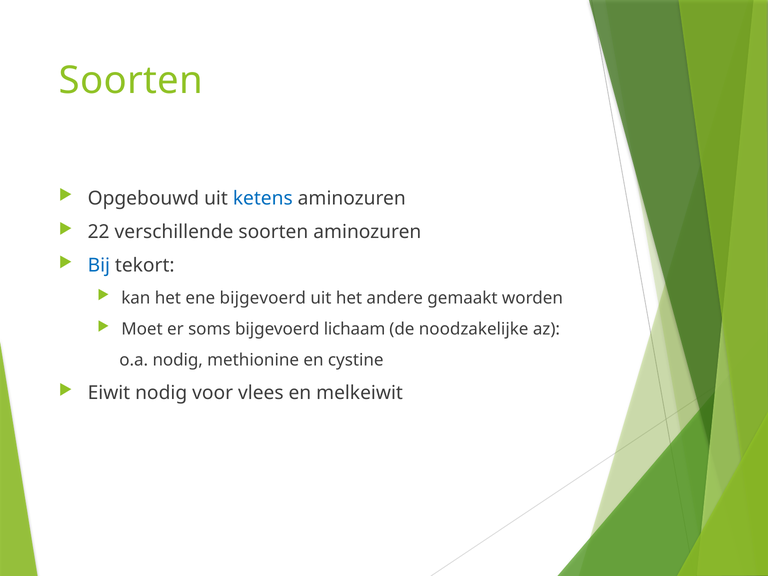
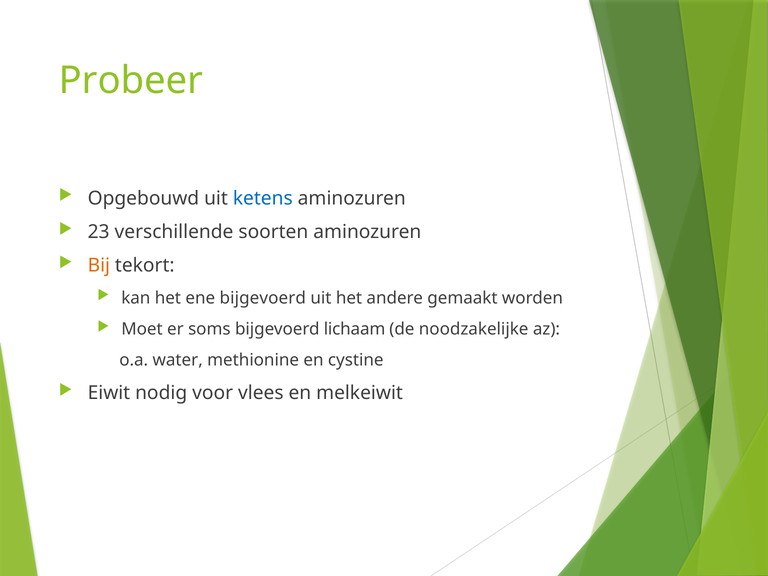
Soorten at (131, 81): Soorten -> Probeer
22: 22 -> 23
Bij colour: blue -> orange
o.a nodig: nodig -> water
